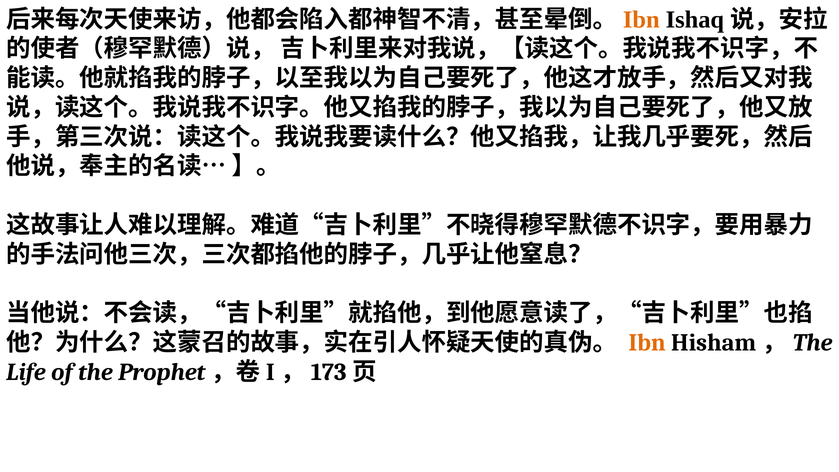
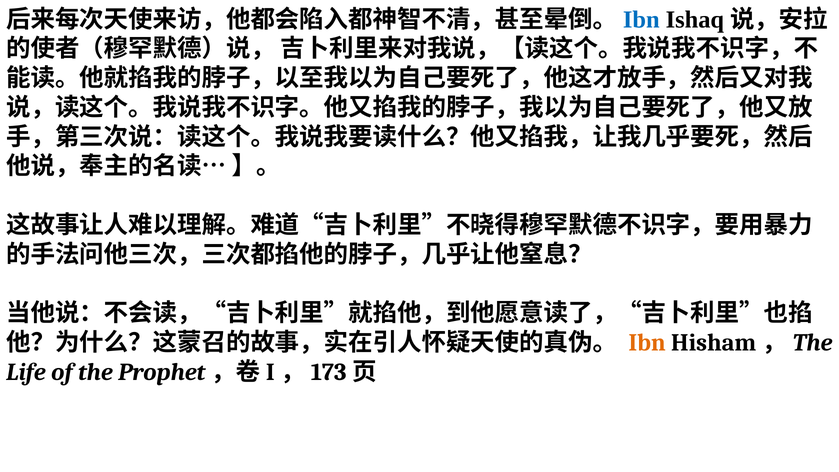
Ibn at (641, 19) colour: orange -> blue
